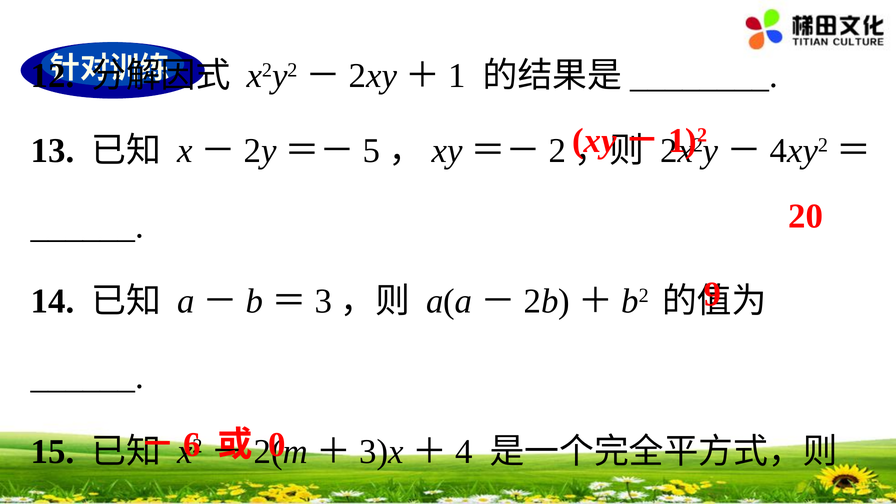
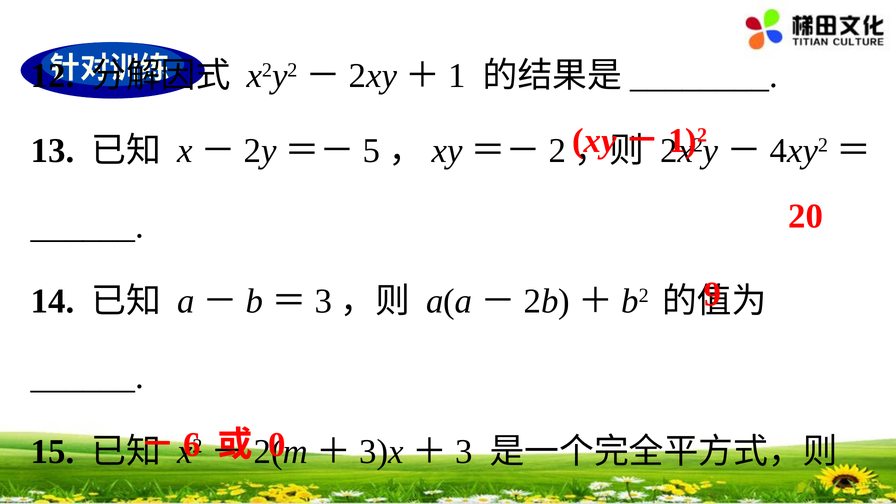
4 at (464, 452): 4 -> 3
